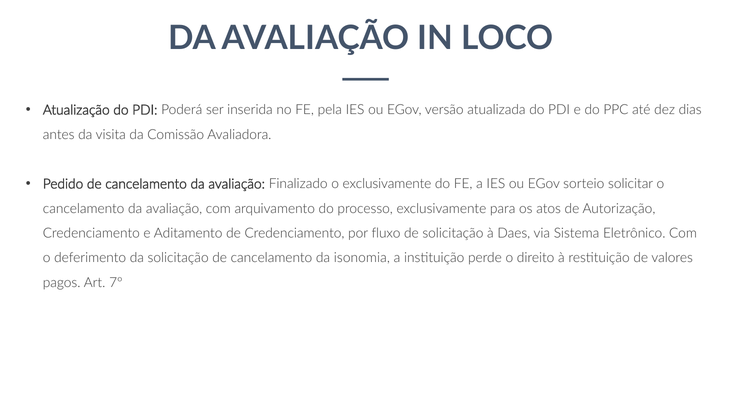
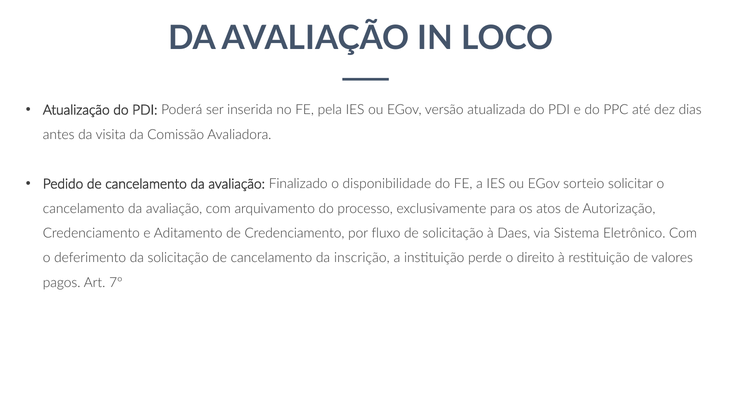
o exclusivamente: exclusivamente -> disponibilidade
isonomia: isonomia -> inscrição
